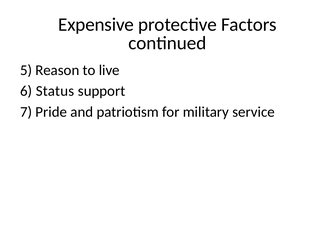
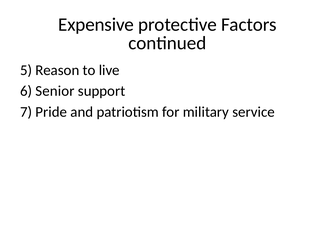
Status: Status -> Senior
